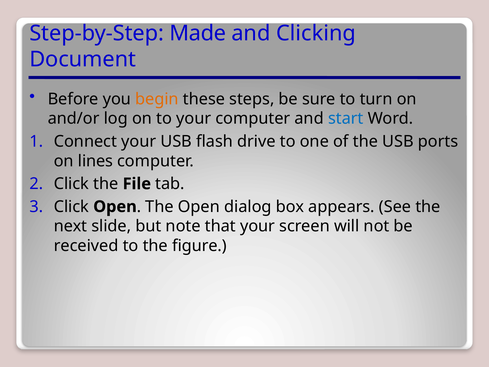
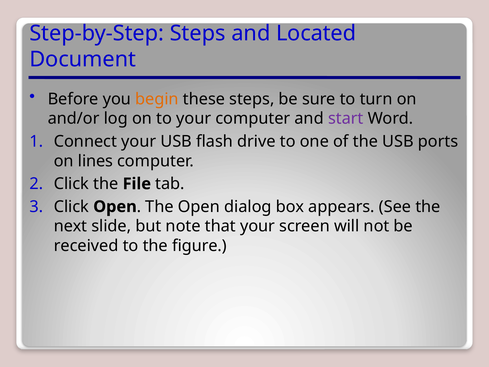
Step-by-Step Made: Made -> Steps
Clicking: Clicking -> Located
start colour: blue -> purple
